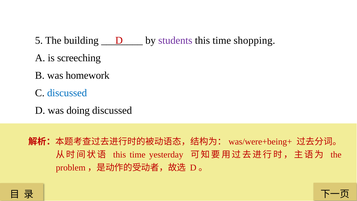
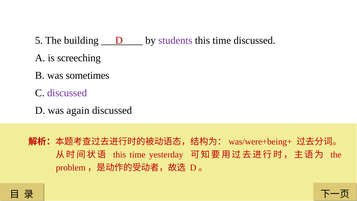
time shopping: shopping -> discussed
homework: homework -> sometimes
discussed at (67, 93) colour: blue -> purple
doing: doing -> again
